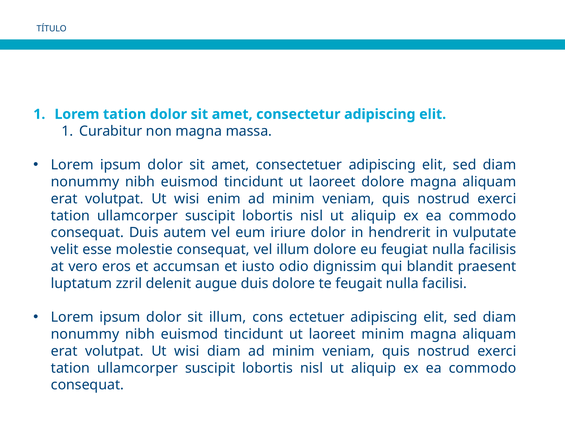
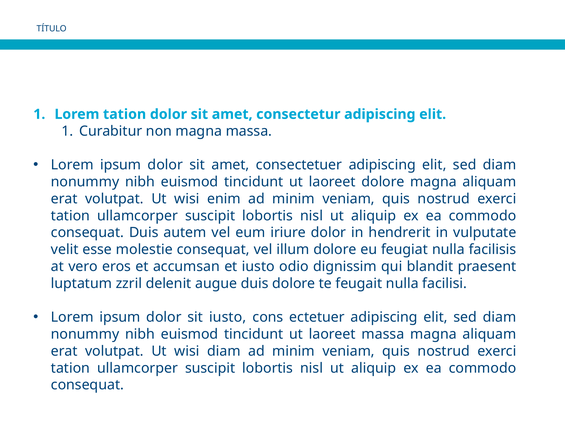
sit illum: illum -> iusto
laoreet minim: minim -> massa
